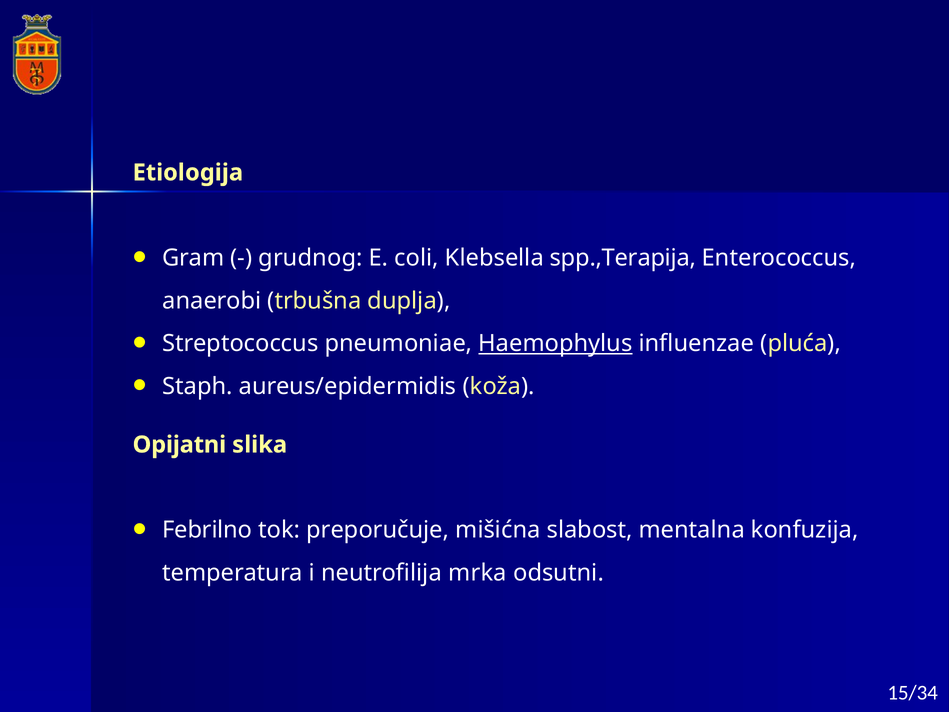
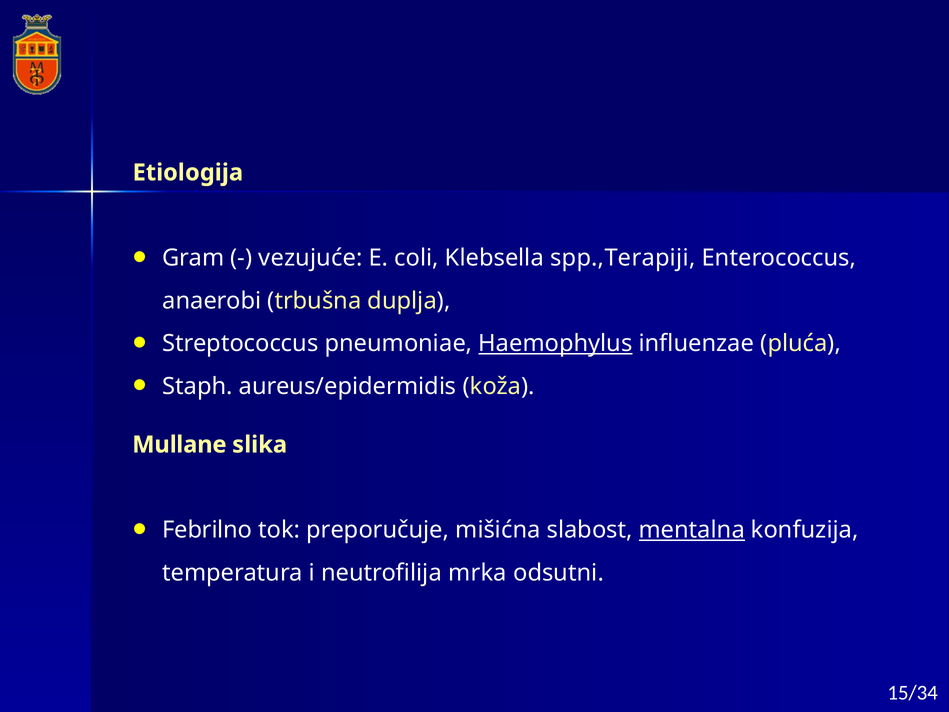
grudnog: grudnog -> vezujuće
spp.,Terapija: spp.,Terapija -> spp.,Terapiji
Opijatni: Opijatni -> Mullane
mentalna underline: none -> present
